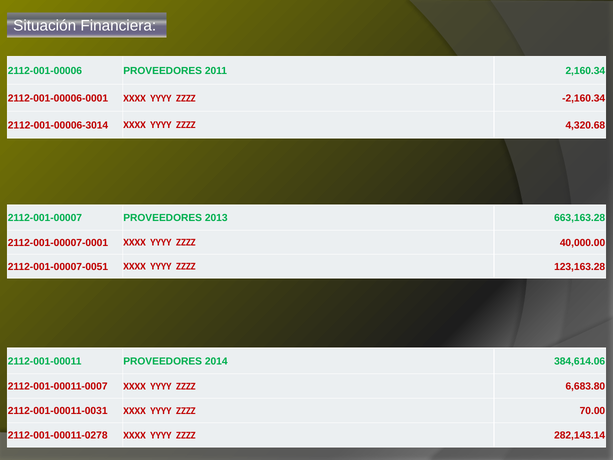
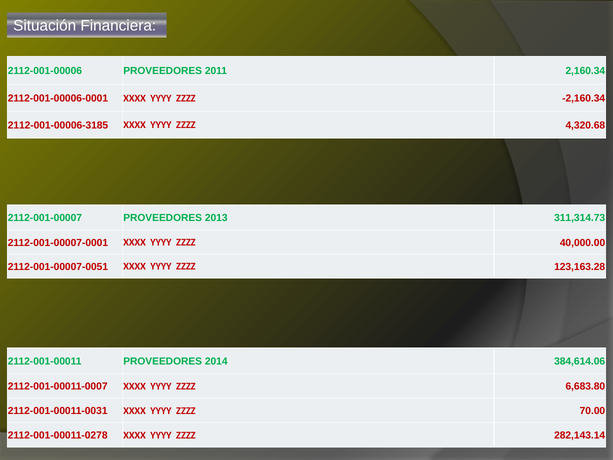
2112-001-00006-3014: 2112-001-00006-3014 -> 2112-001-00006-3185
663,163.28: 663,163.28 -> 311,314.73
